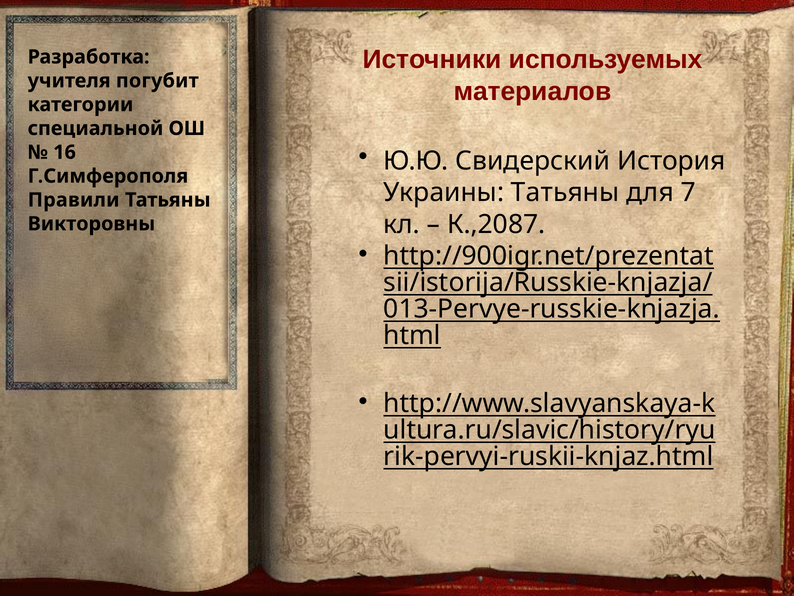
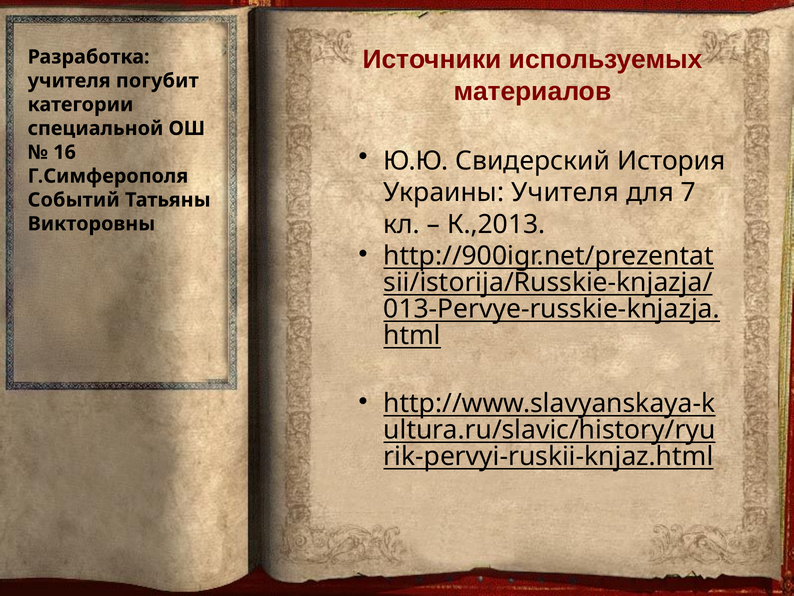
Украины Татьяны: Татьяны -> Учителя
Правили: Правили -> Событий
К.,2087: К.,2087 -> К.,2013
